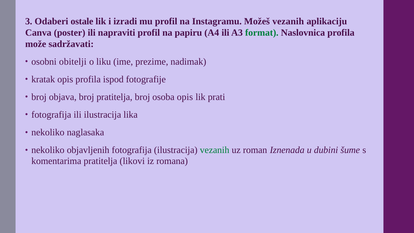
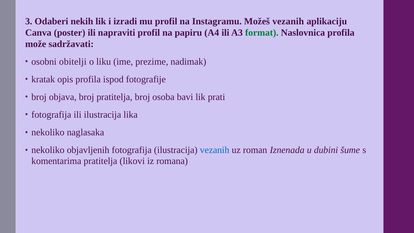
ostale: ostale -> nekih
osoba opis: opis -> bavi
vezanih at (215, 150) colour: green -> blue
